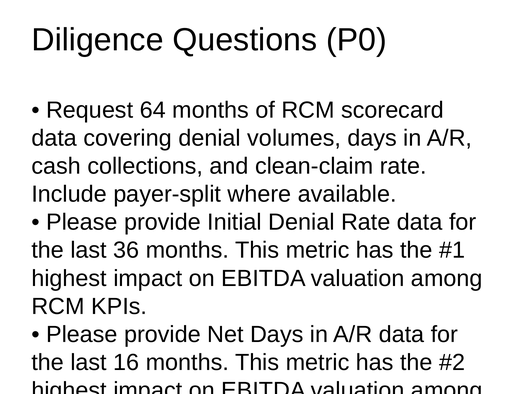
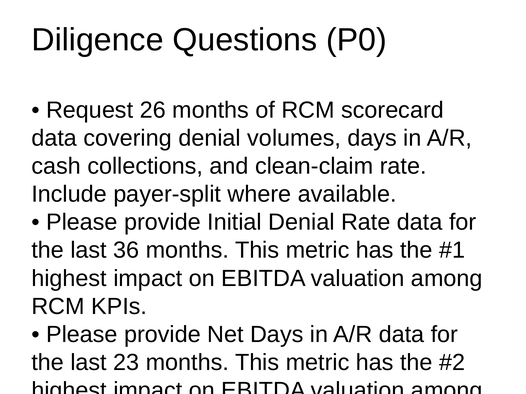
64: 64 -> 26
16: 16 -> 23
